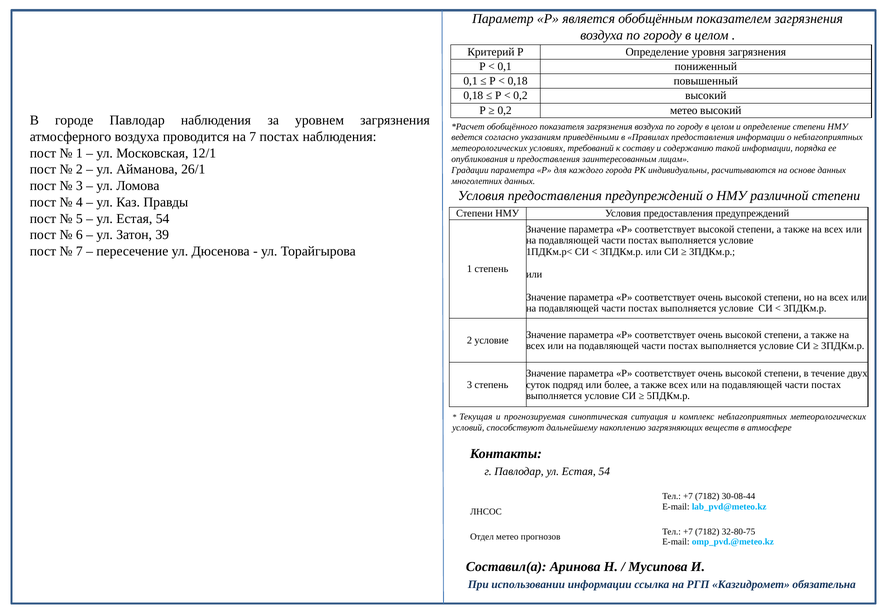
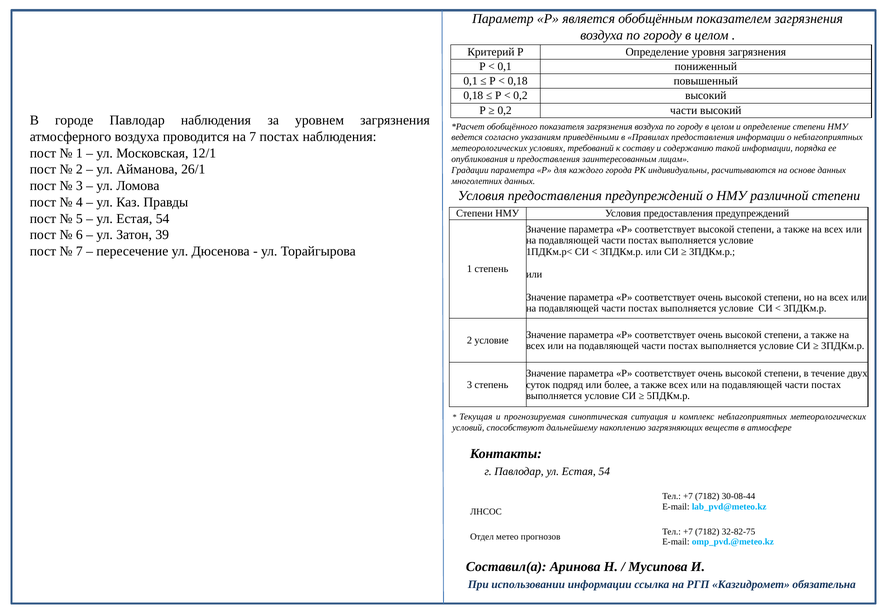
0,2 метео: метео -> части
32-80-75: 32-80-75 -> 32-82-75
